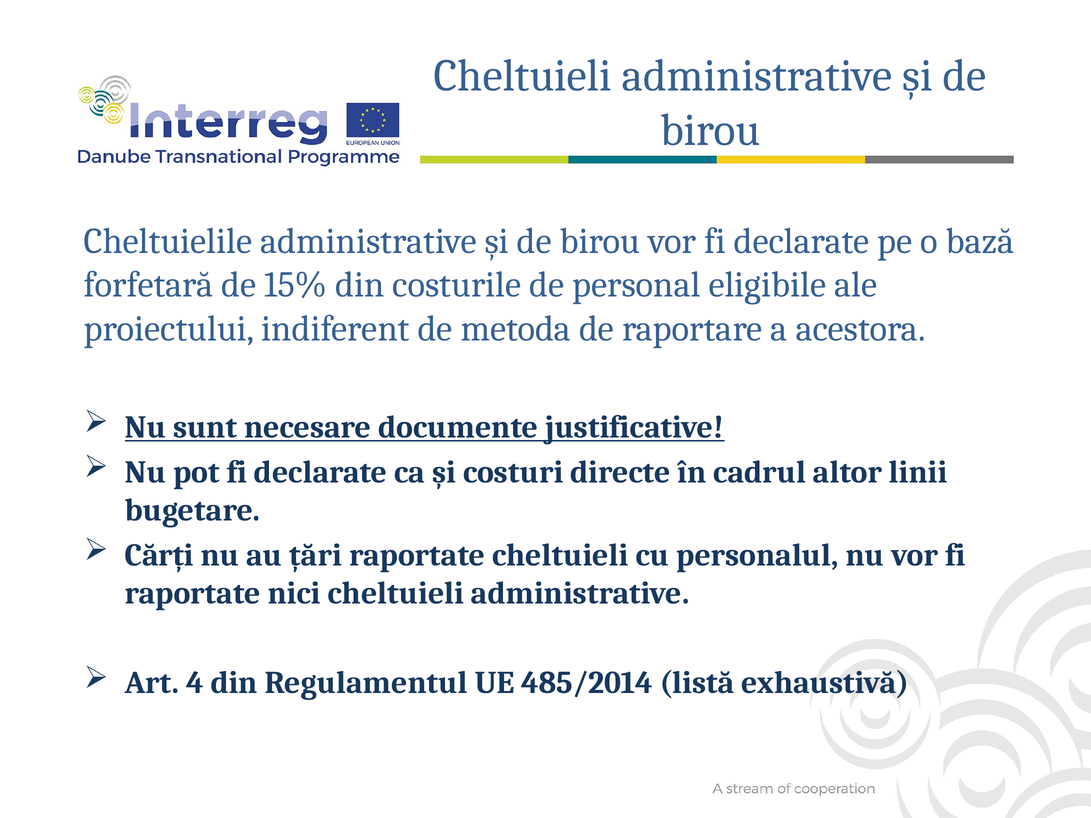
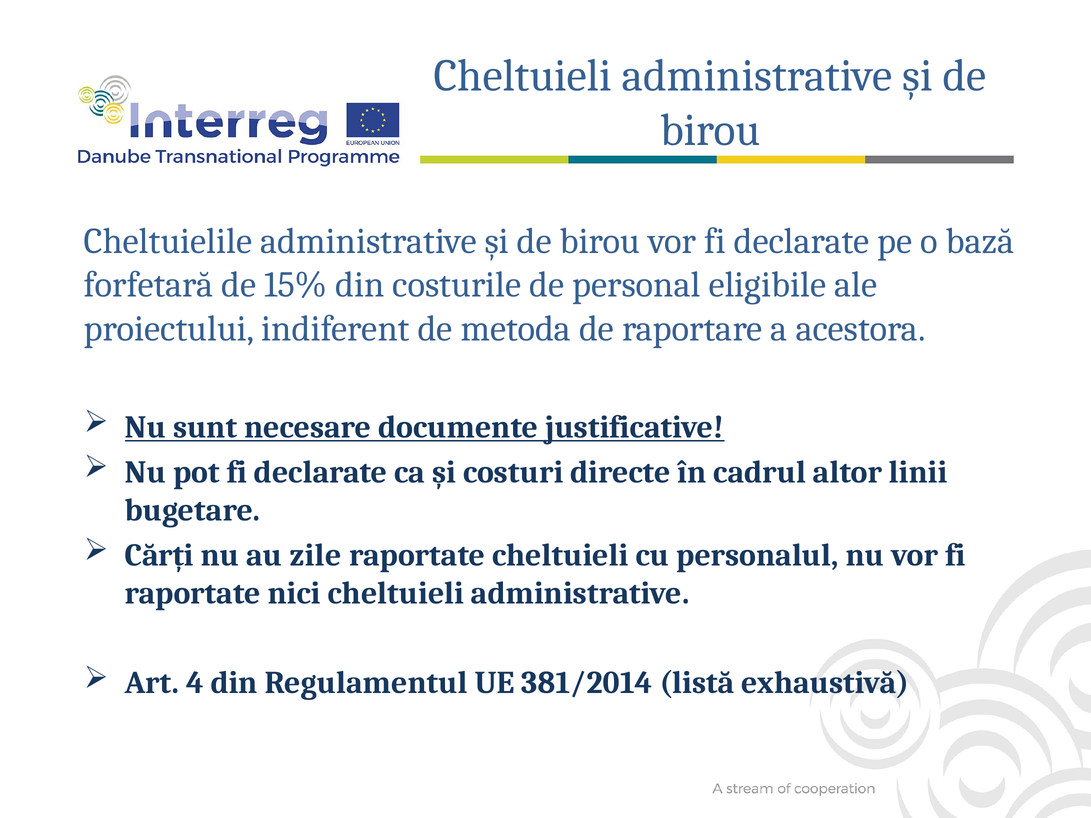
țări: țări -> zile
485/2014: 485/2014 -> 381/2014
